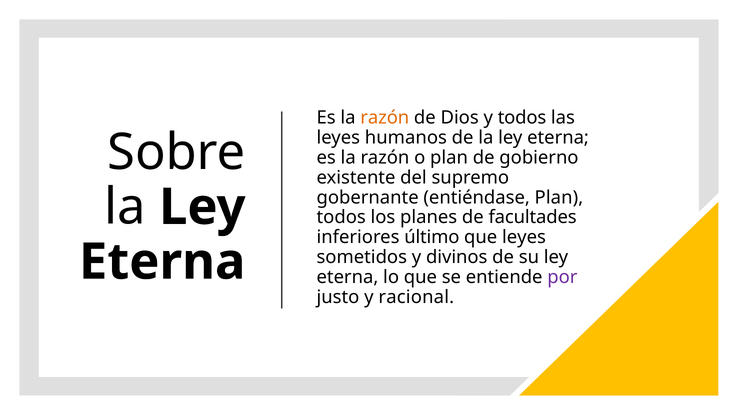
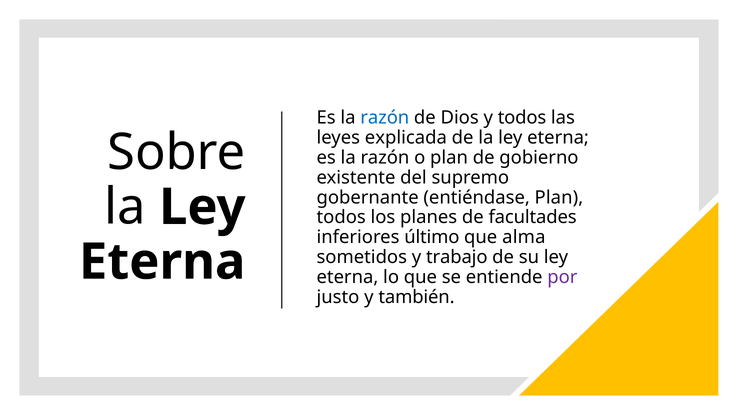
razón at (385, 118) colour: orange -> blue
humanos: humanos -> explicada
que leyes: leyes -> alma
divinos: divinos -> trabajo
racional: racional -> también
